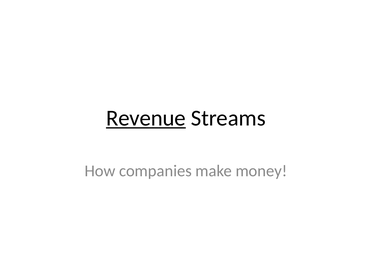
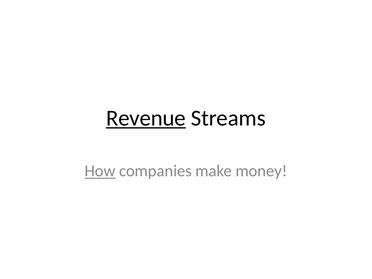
How underline: none -> present
